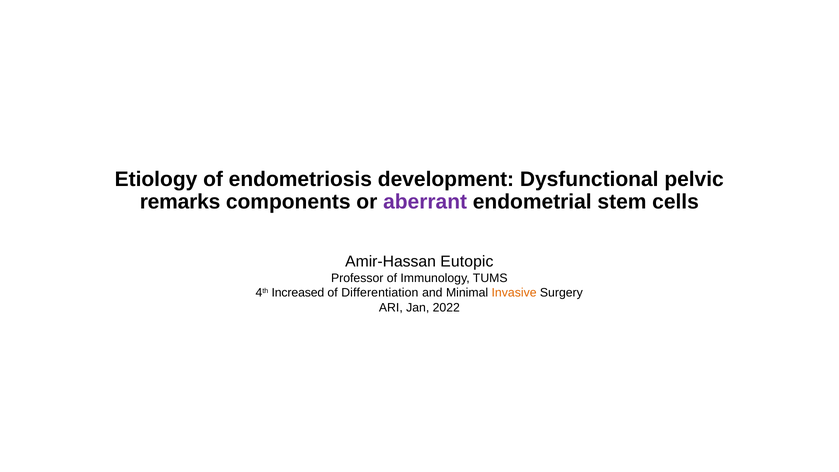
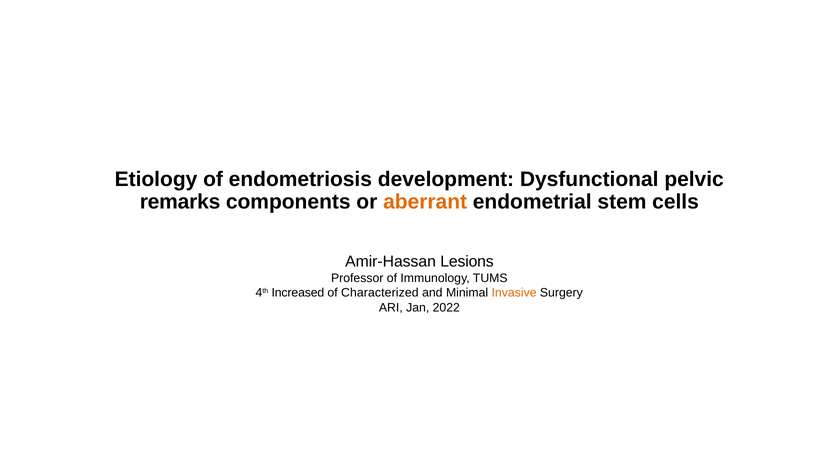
aberrant colour: purple -> orange
Eutopic: Eutopic -> Lesions
Differentiation: Differentiation -> Characterized
